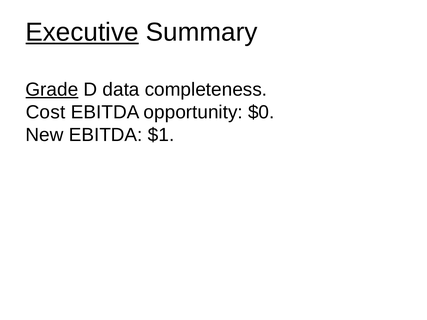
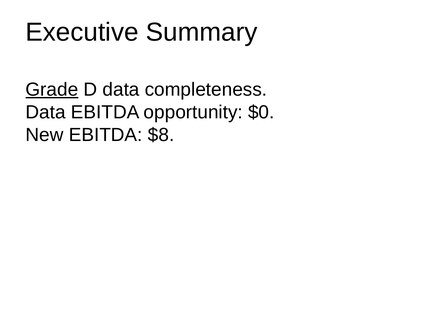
Executive underline: present -> none
Cost at (45, 112): Cost -> Data
$1: $1 -> $8
